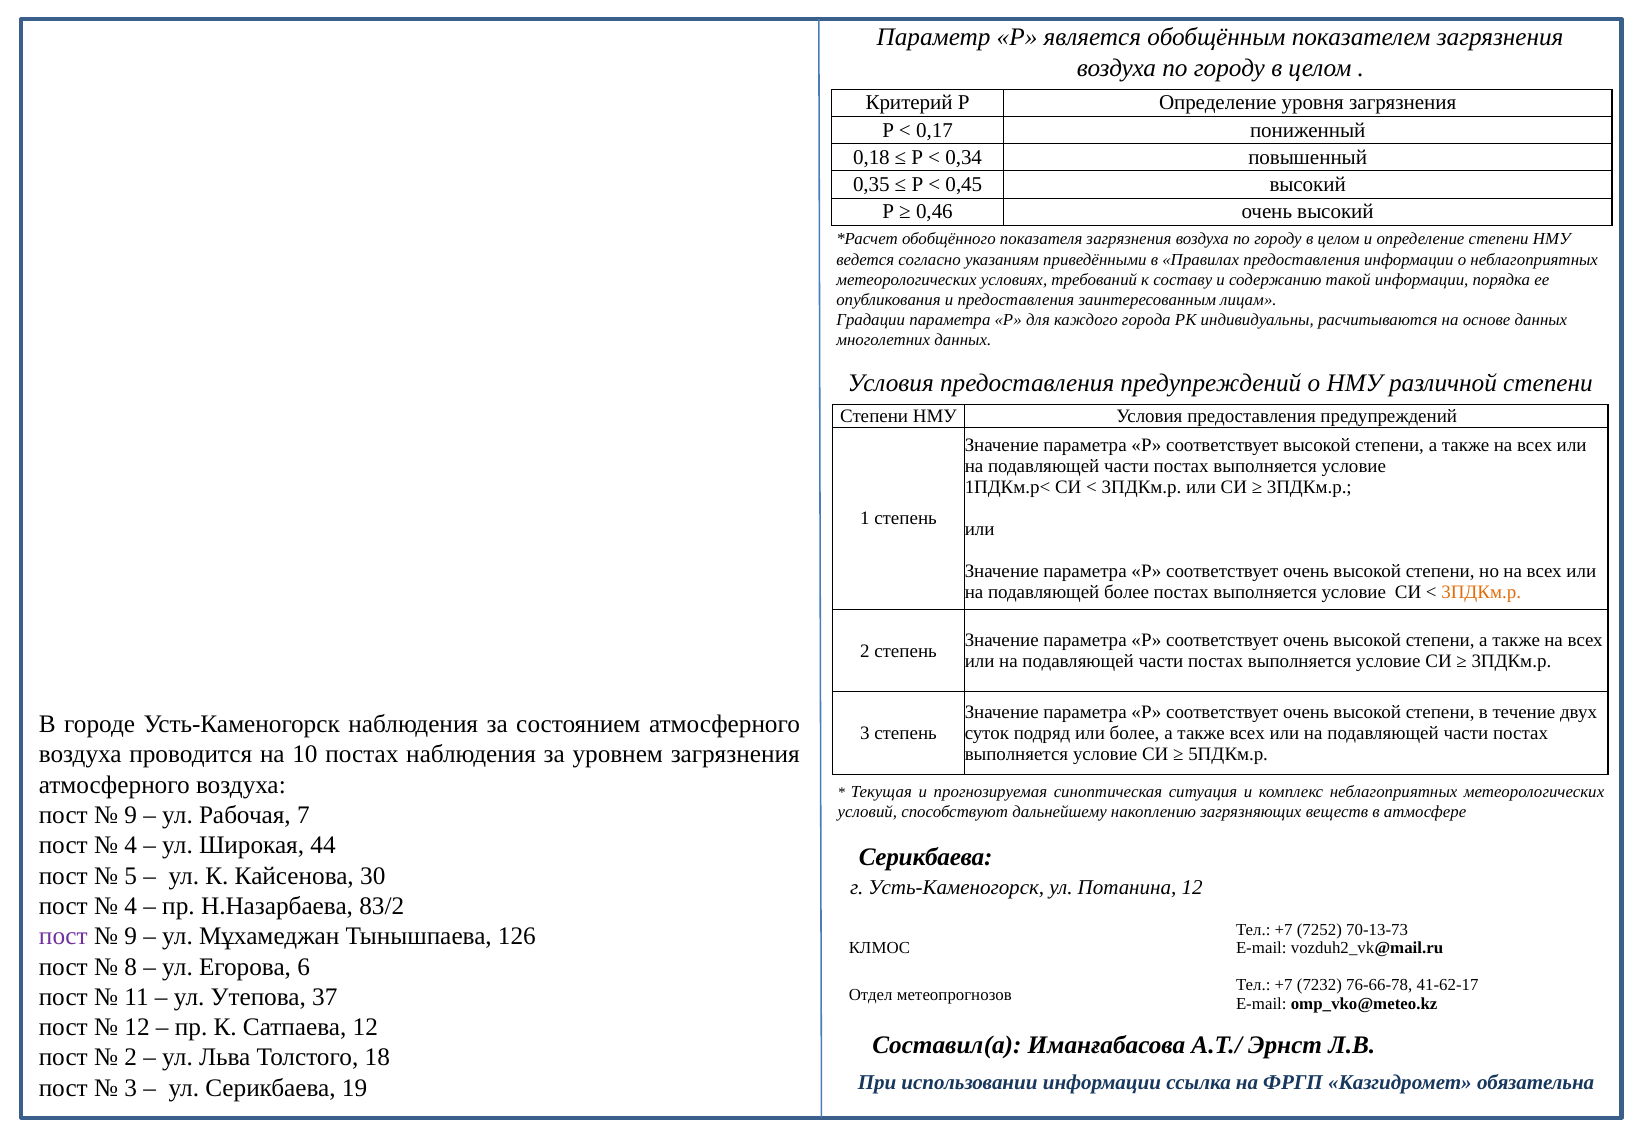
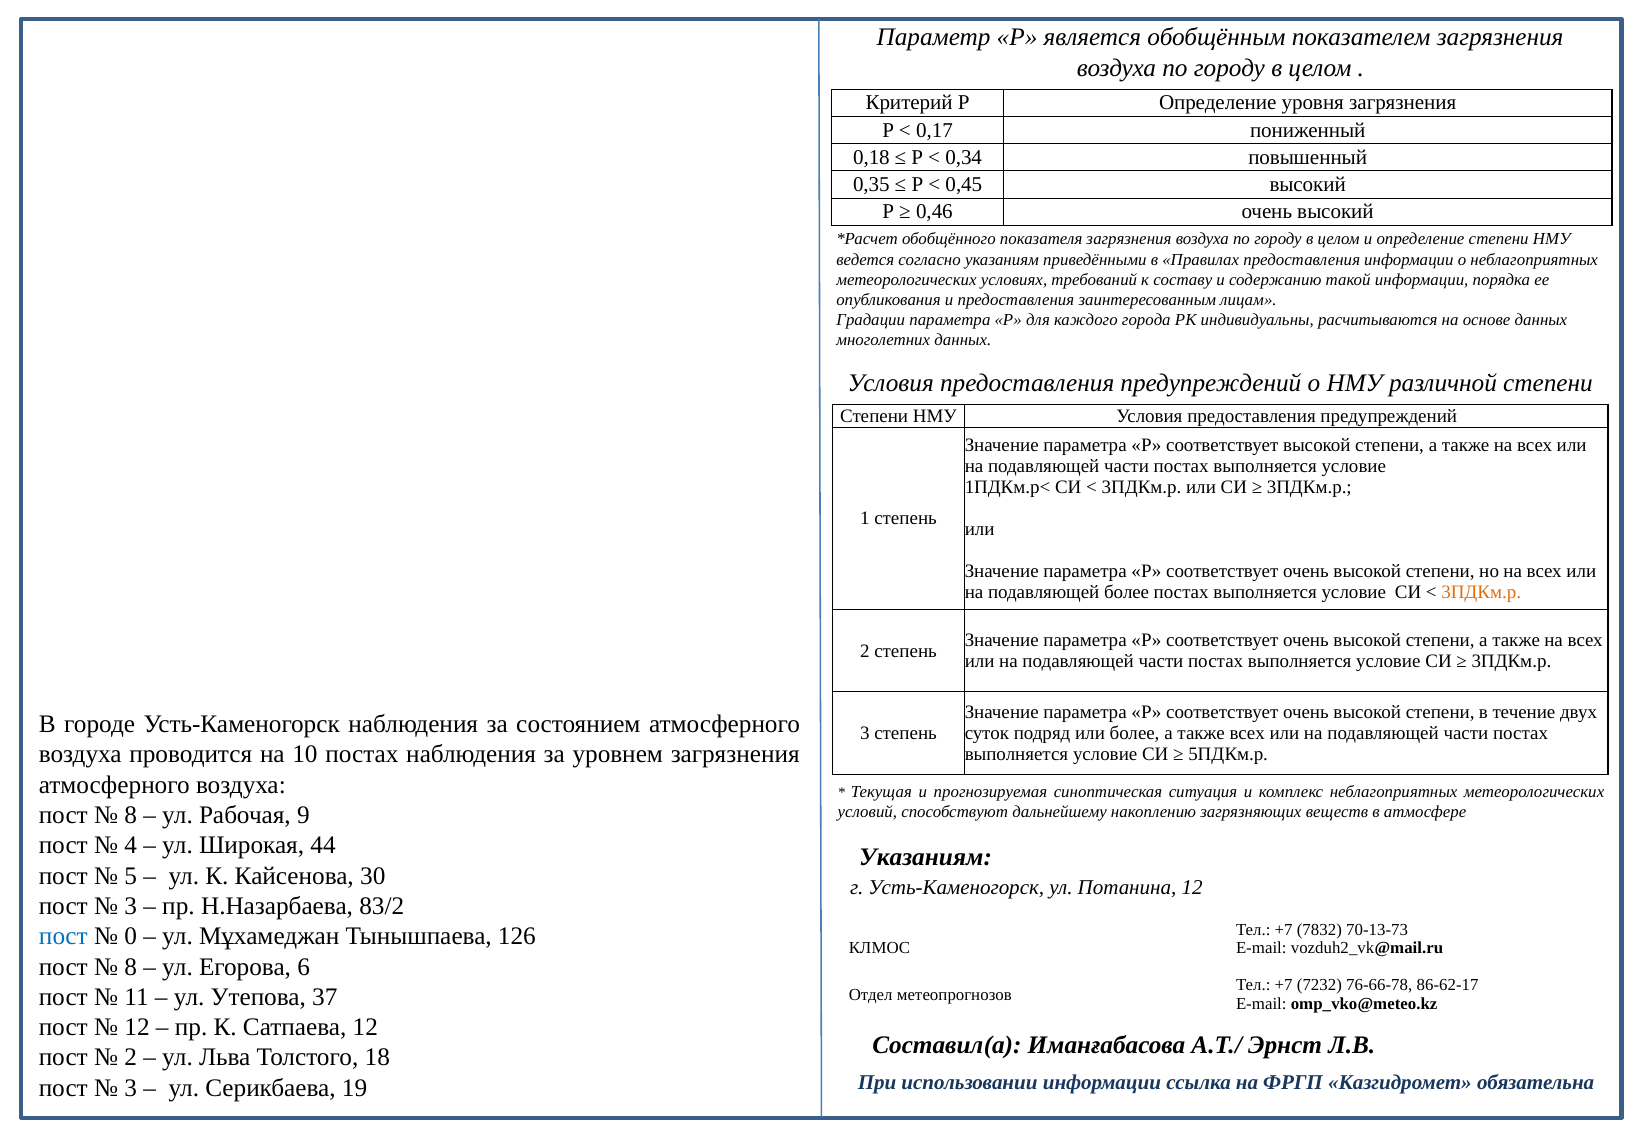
9 at (131, 815): 9 -> 8
7: 7 -> 9
Серикбаева at (926, 857): Серикбаева -> Указаниям
4 at (131, 906): 4 -> 3
7252: 7252 -> 7832
пост at (63, 937) colour: purple -> blue
9 at (131, 937): 9 -> 0
41-62-17: 41-62-17 -> 86-62-17
